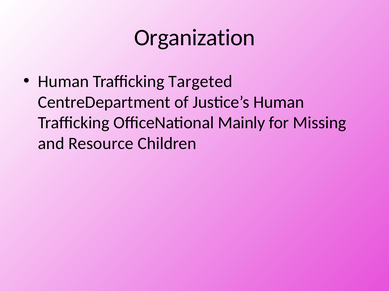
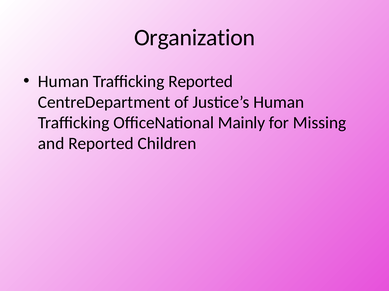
Trafficking Targeted: Targeted -> Reported
and Resource: Resource -> Reported
